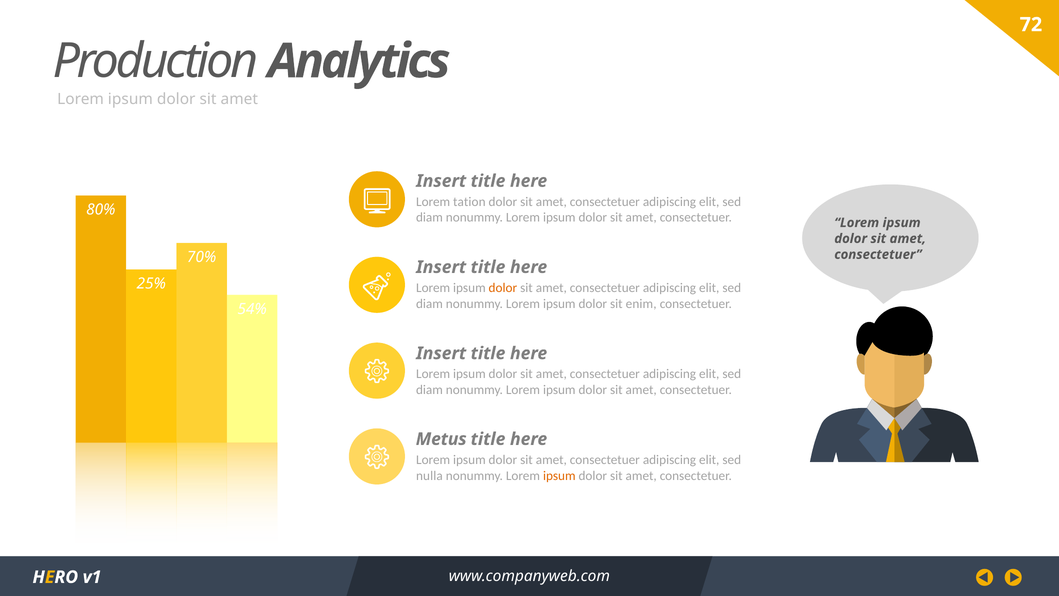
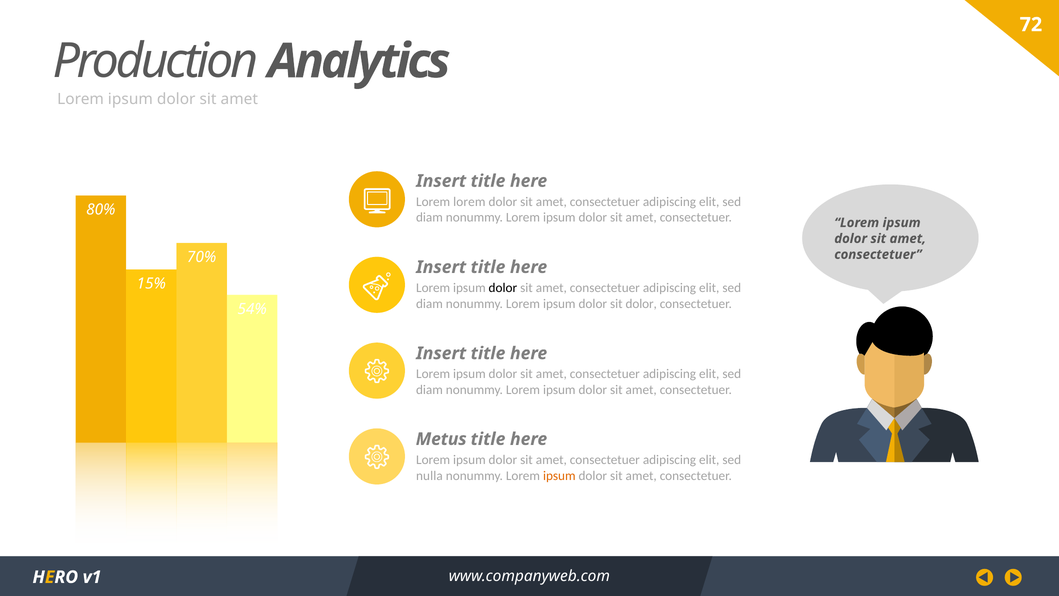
Lorem tation: tation -> lorem
25%: 25% -> 15%
dolor at (503, 288) colour: orange -> black
sit enim: enim -> dolor
